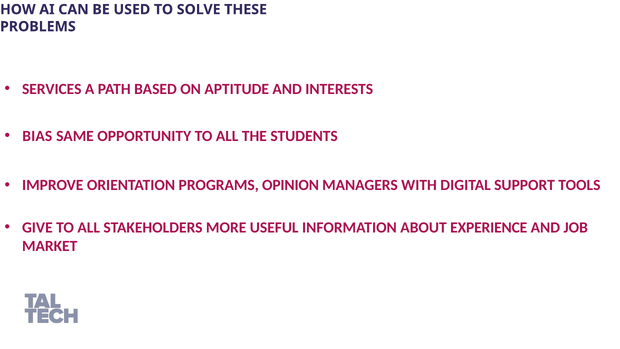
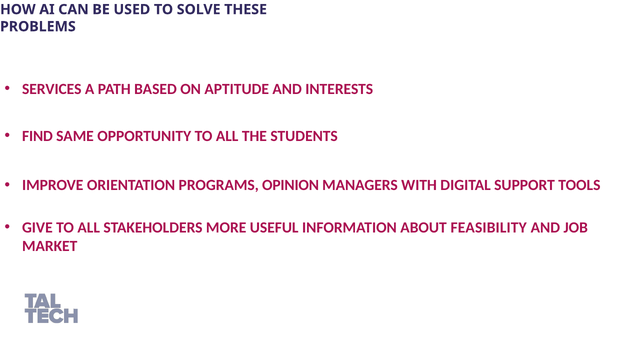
BIAS: BIAS -> FIND
EXPERIENCE: EXPERIENCE -> FEASIBILITY
